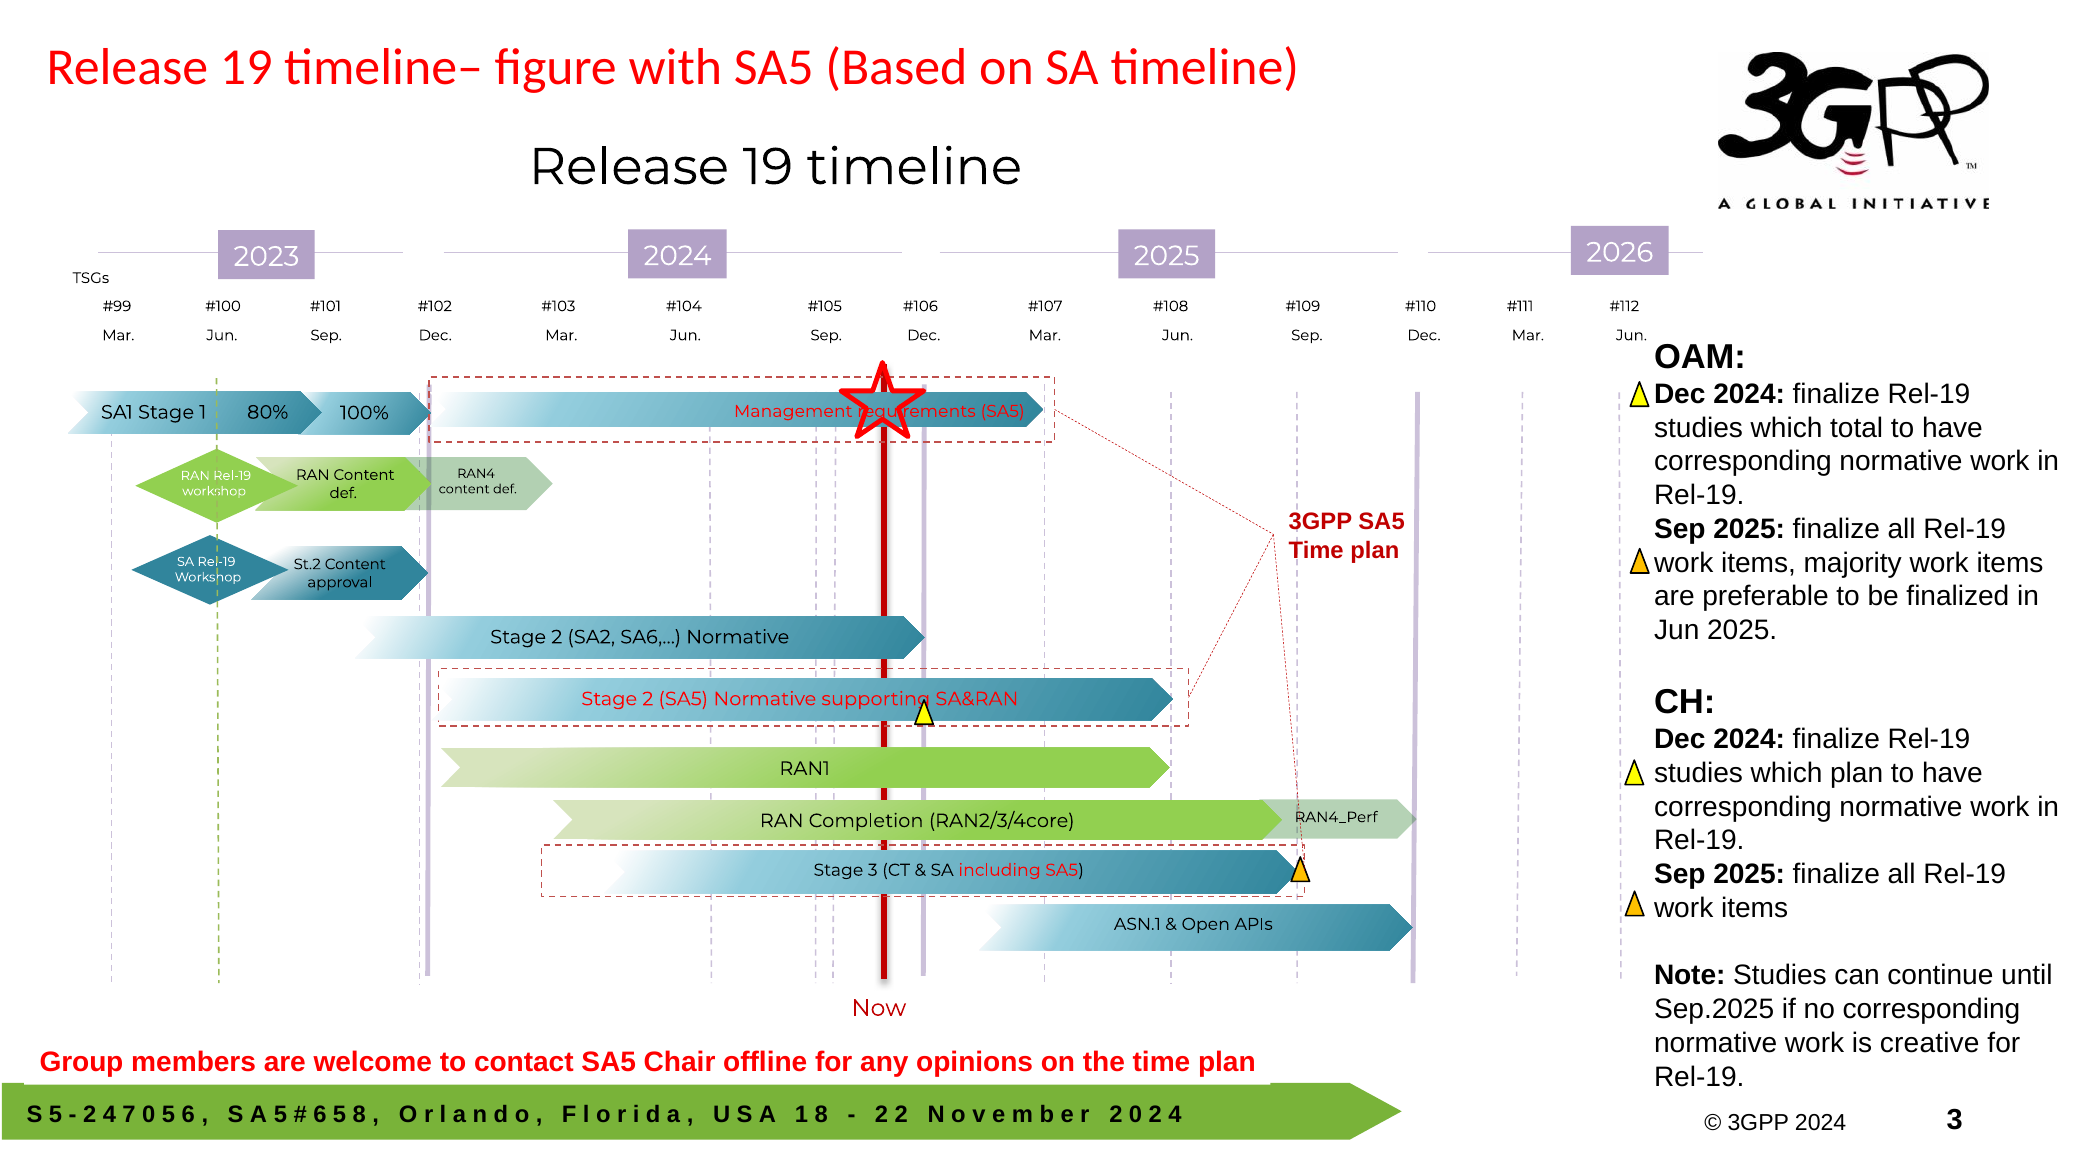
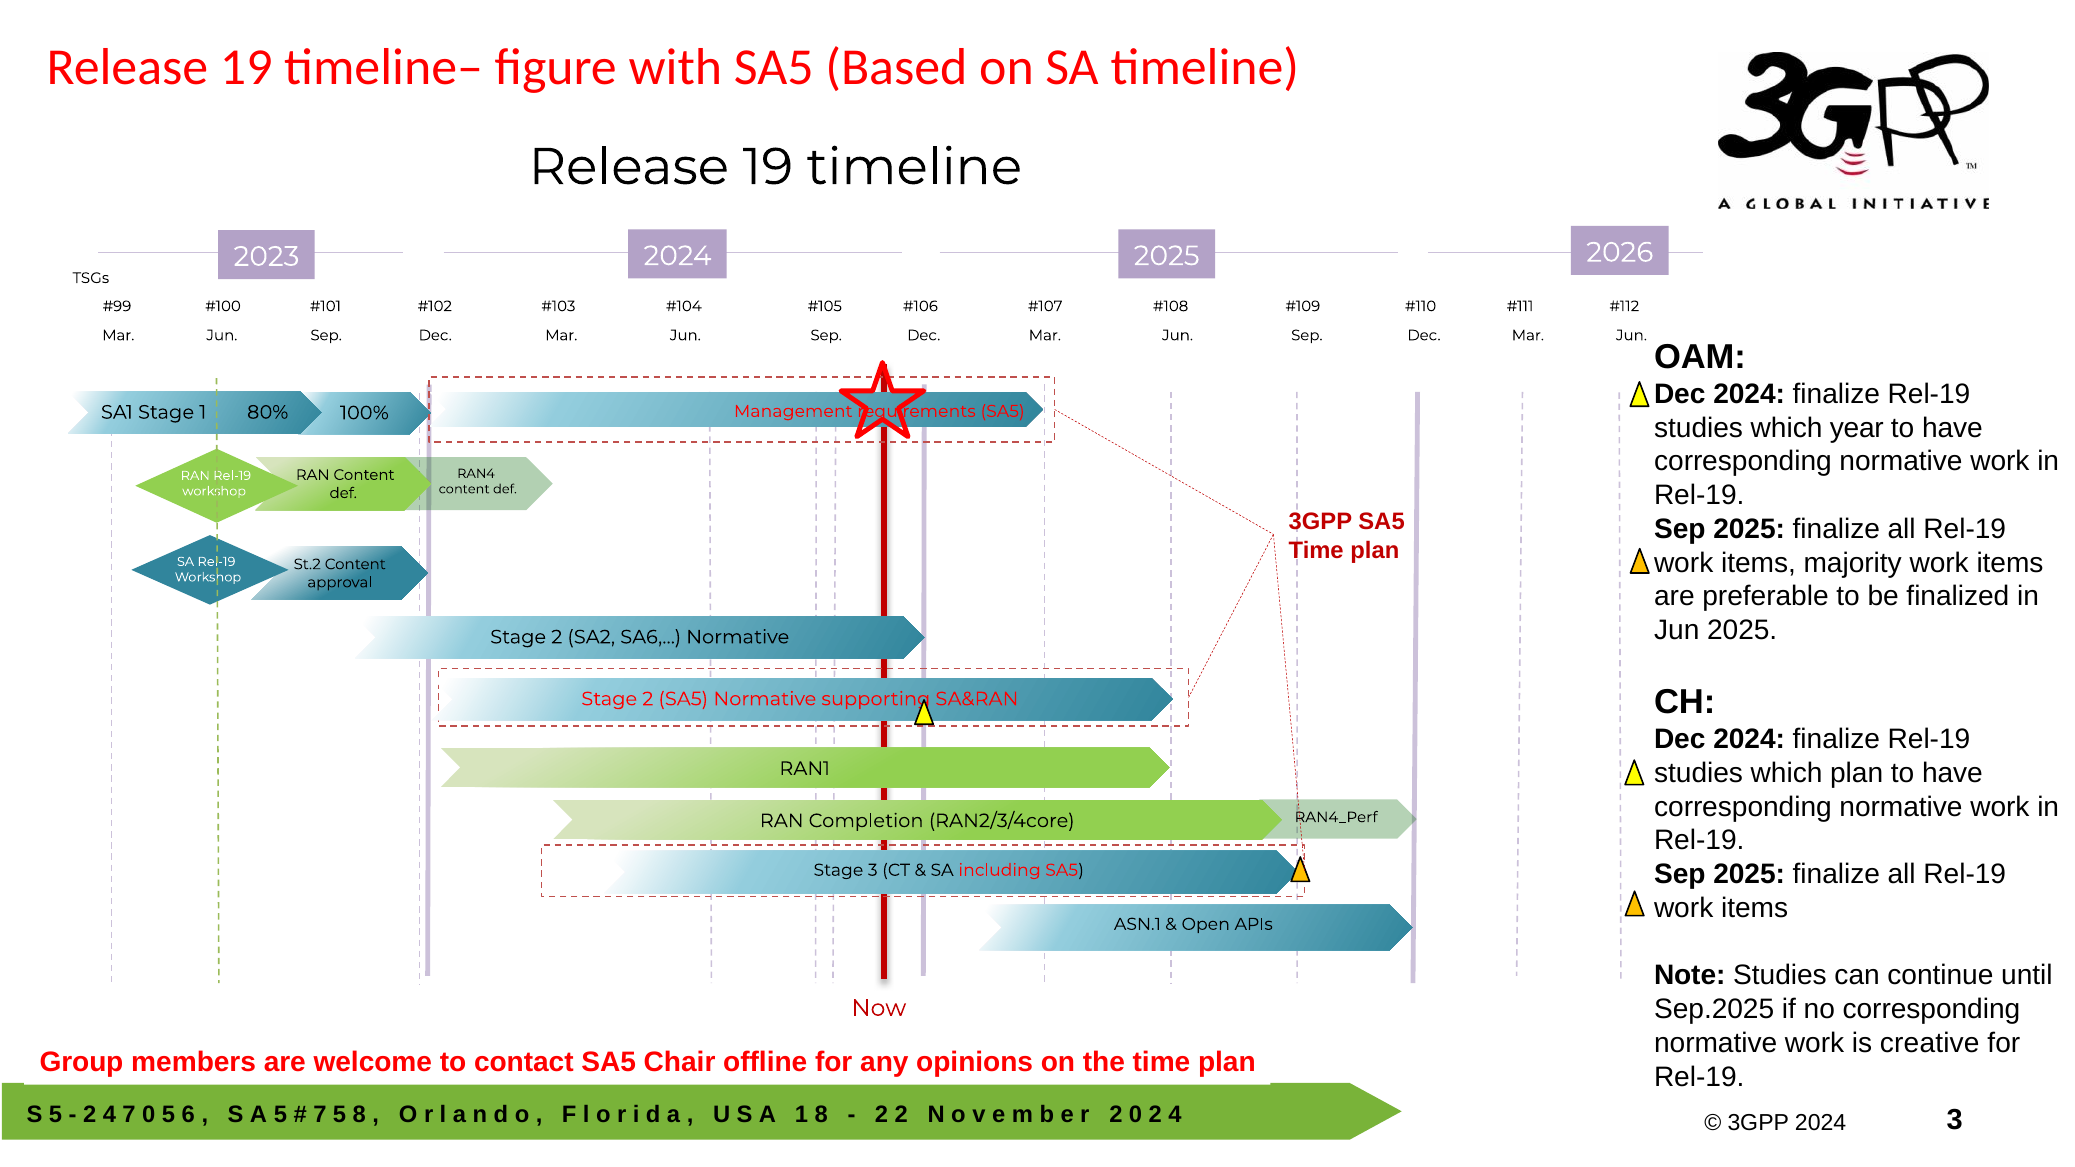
total: total -> year
6 at (320, 1114): 6 -> 7
